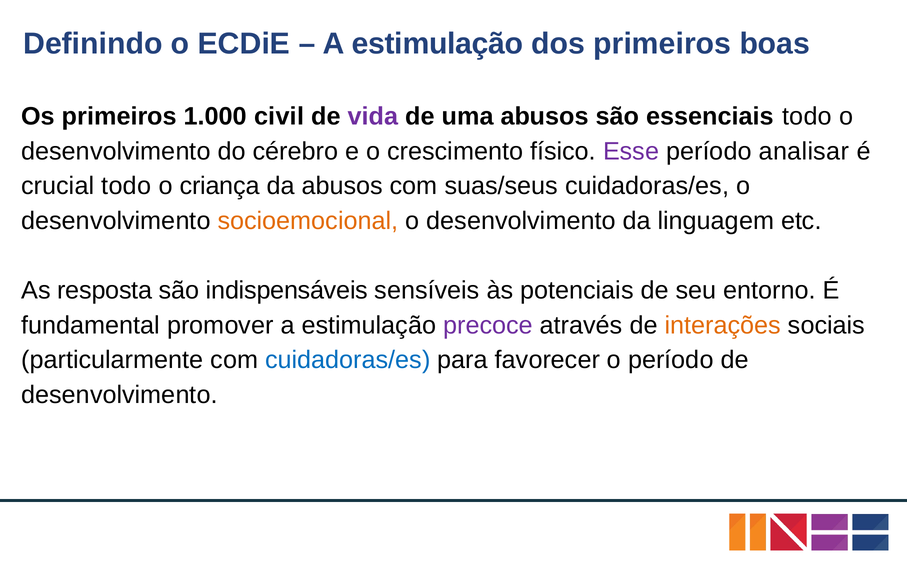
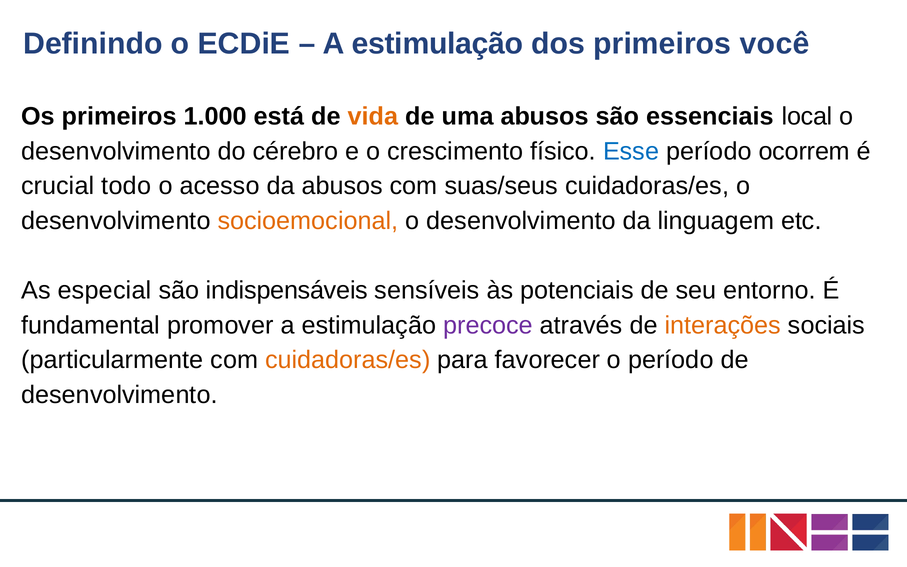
boas: boas -> você
civil: civil -> está
vida colour: purple -> orange
essenciais todo: todo -> local
Esse colour: purple -> blue
analisar: analisar -> ocorrem
criança: criança -> acesso
resposta: resposta -> especial
cuidadoras/es at (348, 360) colour: blue -> orange
